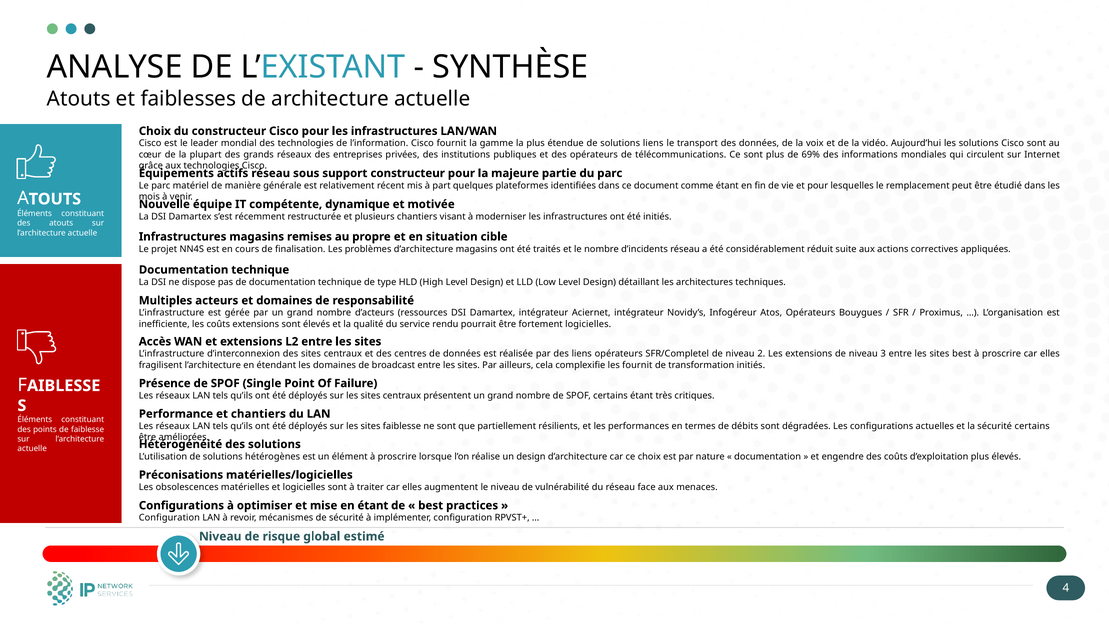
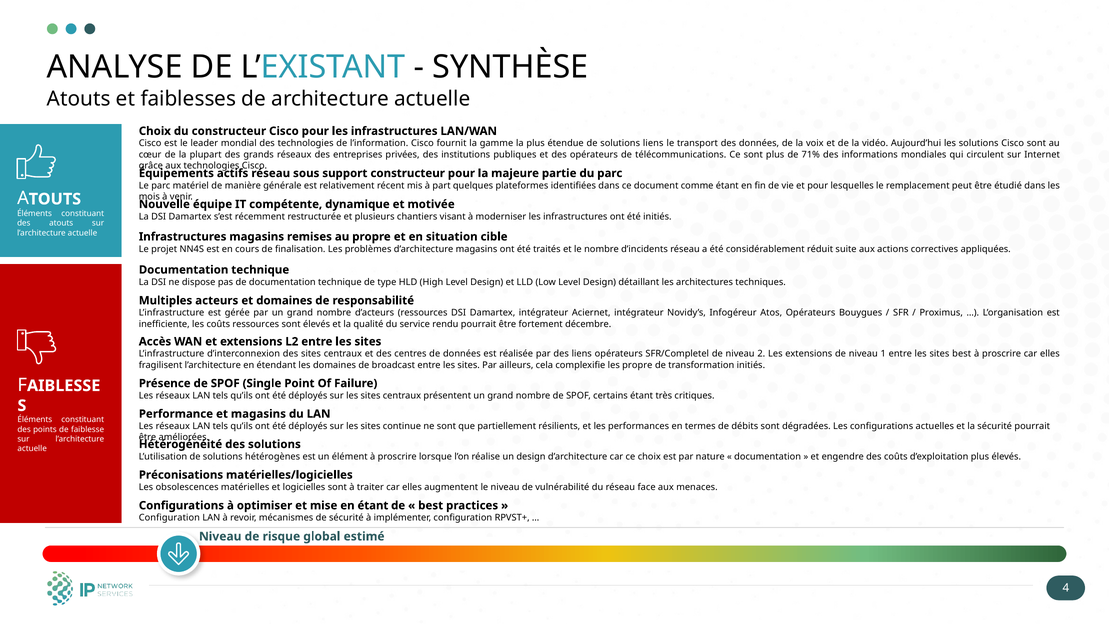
69%: 69% -> 71%
coûts extensions: extensions -> ressources
fortement logicielles: logicielles -> décembre
3: 3 -> 1
les fournit: fournit -> propre
et chantiers: chantiers -> magasins
sites faiblesse: faiblesse -> continue
sécurité certains: certains -> pourrait
